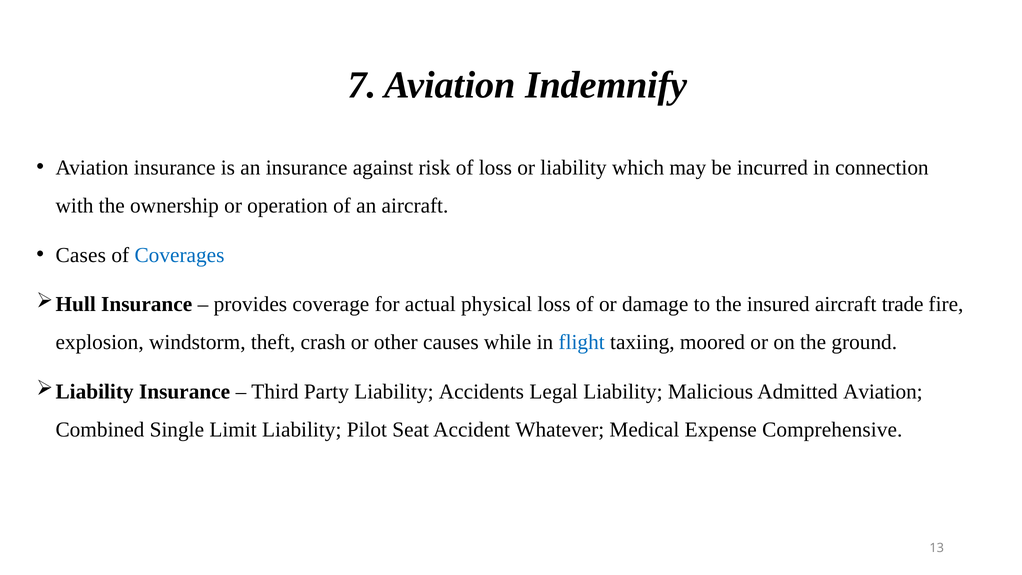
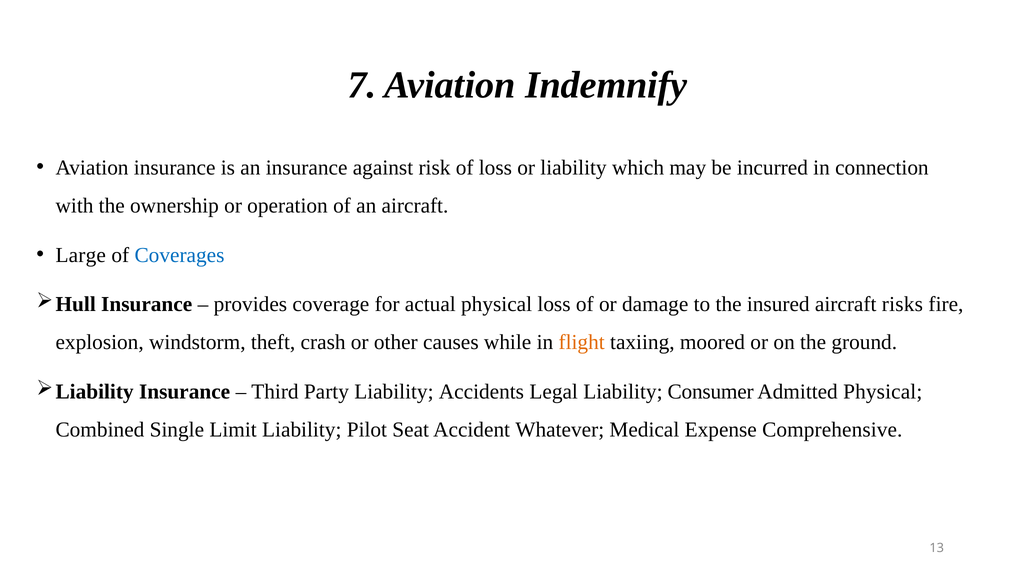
Cases: Cases -> Large
trade: trade -> risks
flight colour: blue -> orange
Malicious: Malicious -> Consumer
Admitted Aviation: Aviation -> Physical
